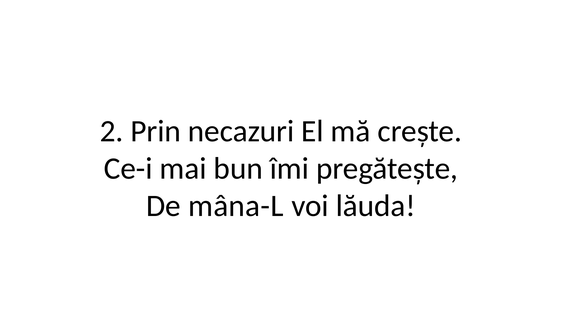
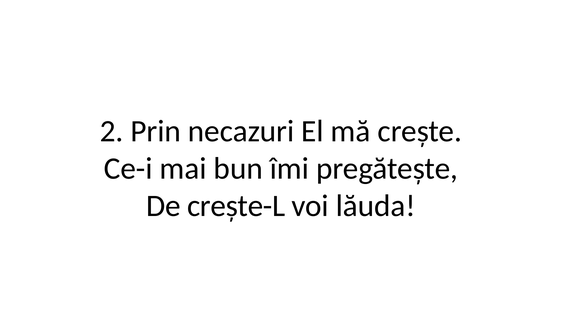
mâna-L: mâna-L -> crește-L
